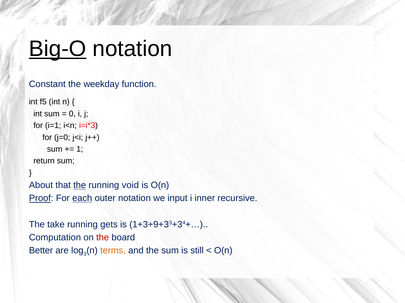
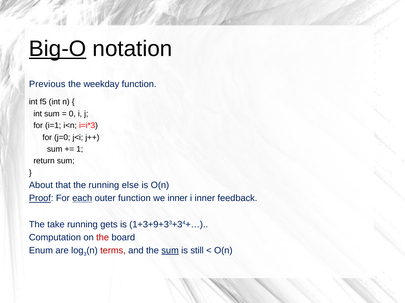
Constant: Constant -> Previous
the at (80, 186) underline: present -> none
void: void -> else
outer notation: notation -> function
we input: input -> inner
recursive: recursive -> feedback
Better: Better -> Enum
terms colour: orange -> red
sum at (170, 251) underline: none -> present
